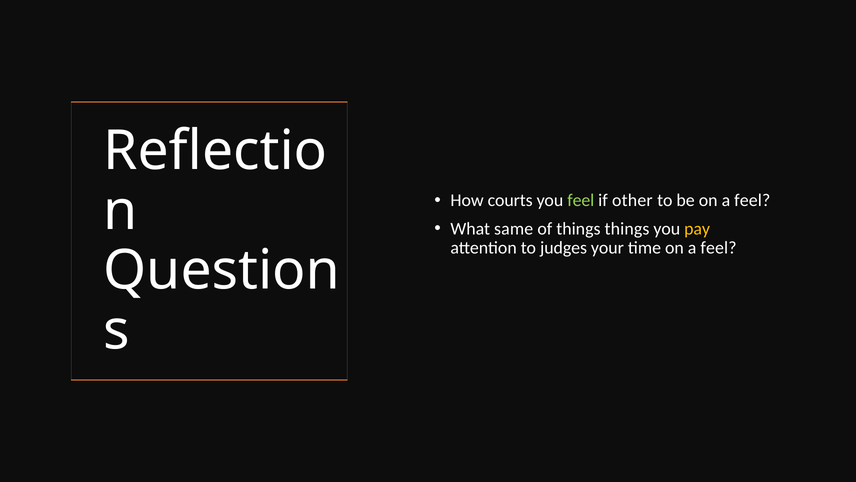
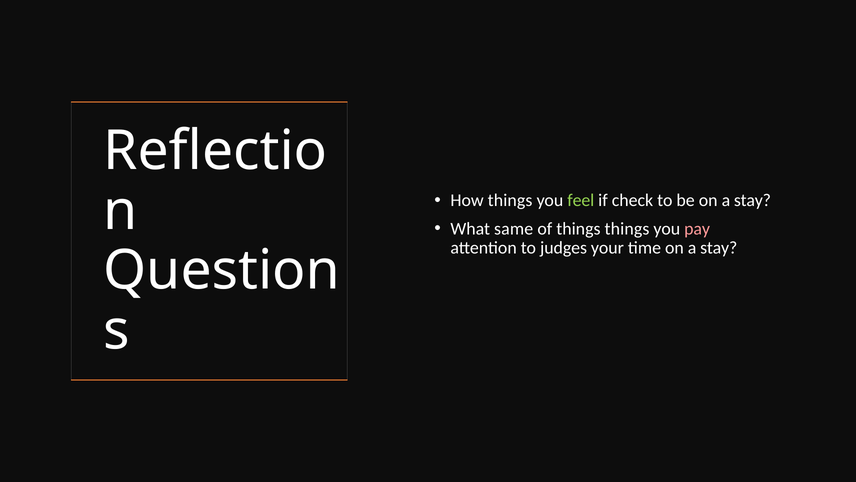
How courts: courts -> things
other: other -> check
be on a feel: feel -> stay
pay colour: yellow -> pink
time on a feel: feel -> stay
